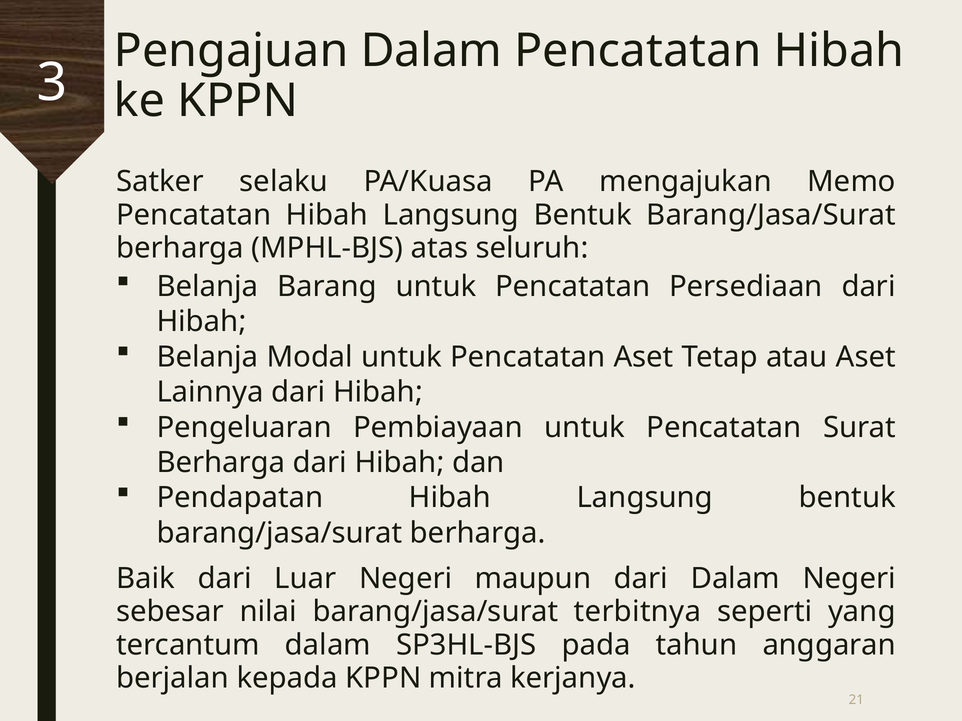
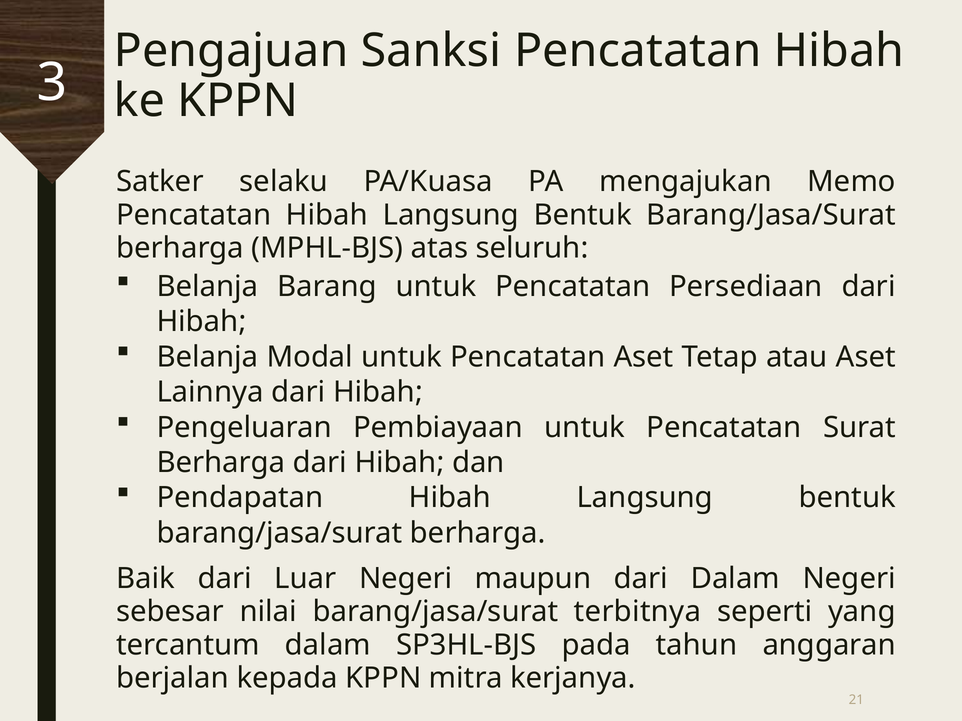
Dalam at (431, 51): Dalam -> Sanksi
